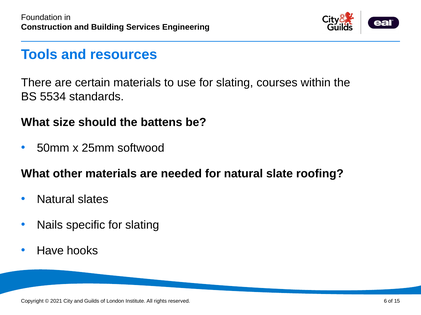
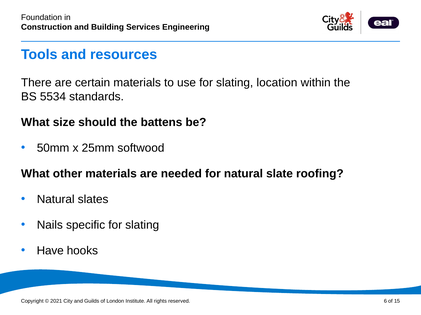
courses: courses -> location
